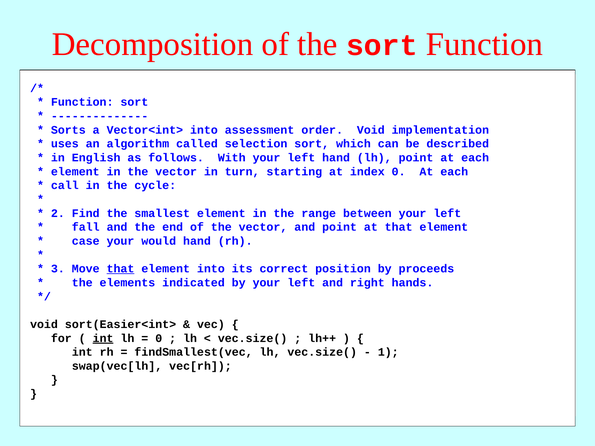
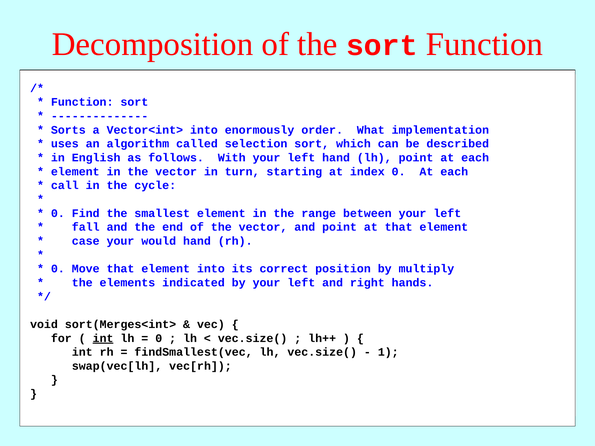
assessment: assessment -> enormously
order Void: Void -> What
2 at (58, 213): 2 -> 0
3 at (58, 269): 3 -> 0
that at (120, 269) underline: present -> none
proceeds: proceeds -> multiply
sort(Easier<int>: sort(Easier<int> -> sort(Merges<int>
